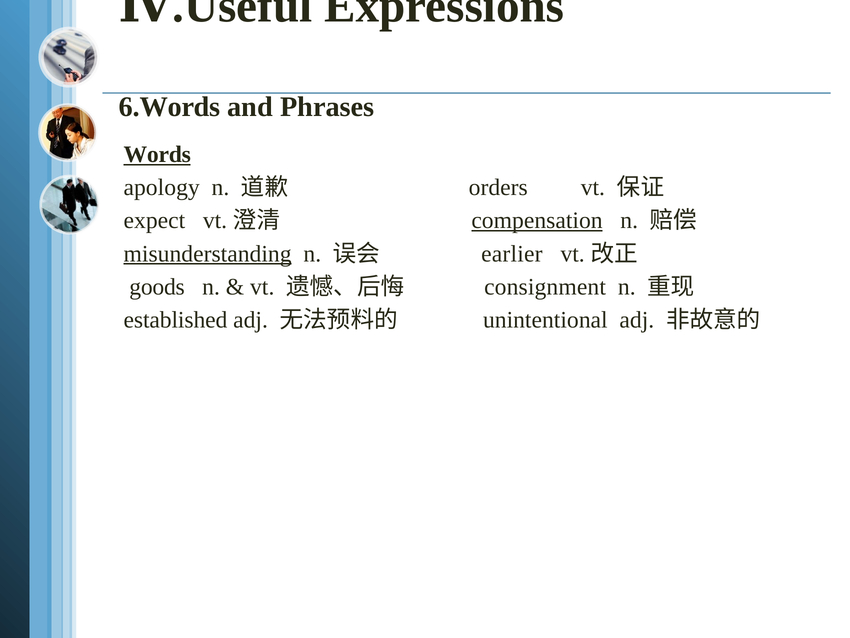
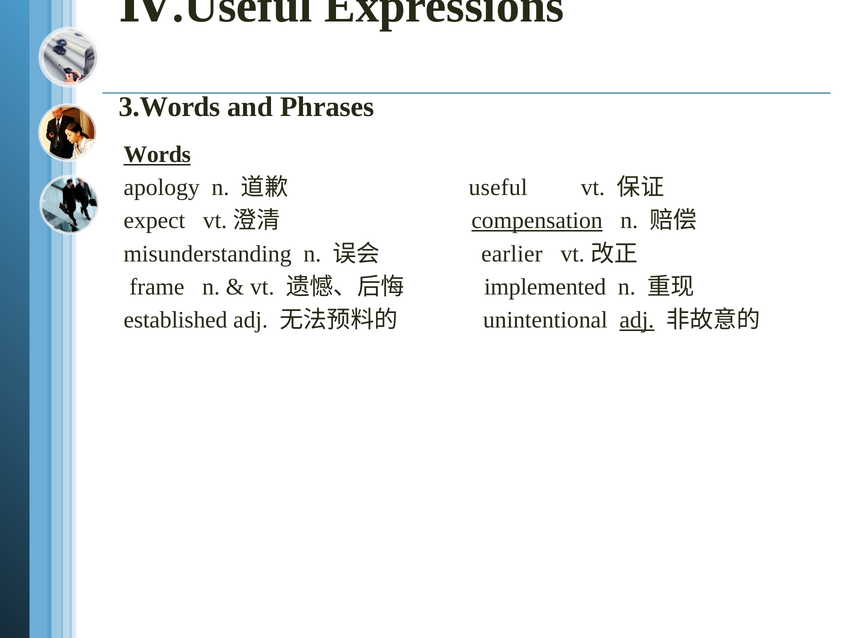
6.Words: 6.Words -> 3.Words
orders: orders -> useful
misunderstanding underline: present -> none
goods: goods -> frame
consignment: consignment -> implemented
adj at (637, 320) underline: none -> present
